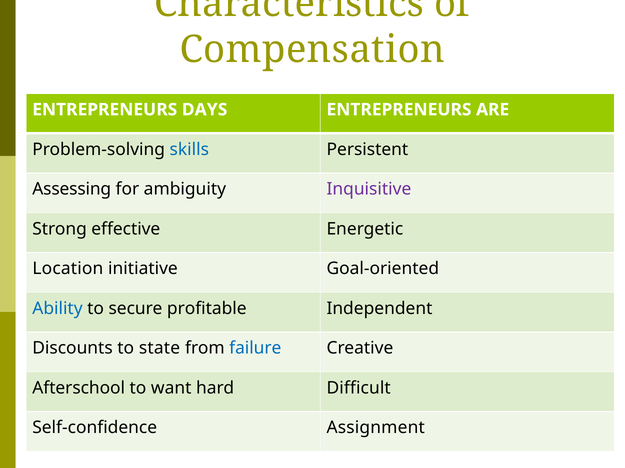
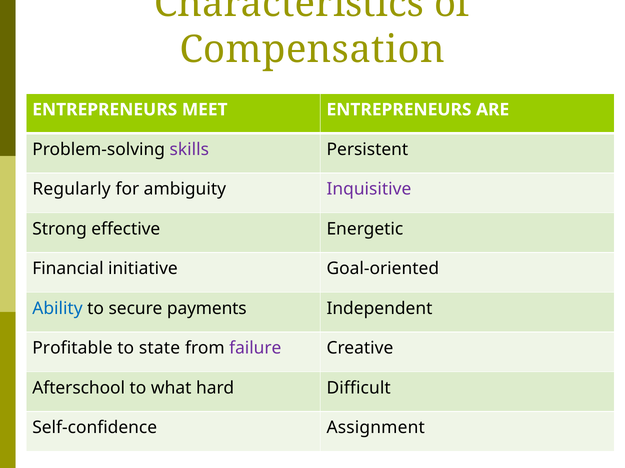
DAYS: DAYS -> MEET
skills colour: blue -> purple
Assessing: Assessing -> Regularly
Location: Location -> Financial
profitable: profitable -> payments
Discounts: Discounts -> Profitable
failure colour: blue -> purple
want: want -> what
